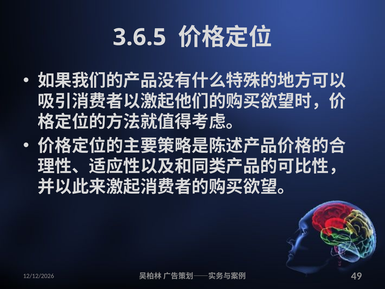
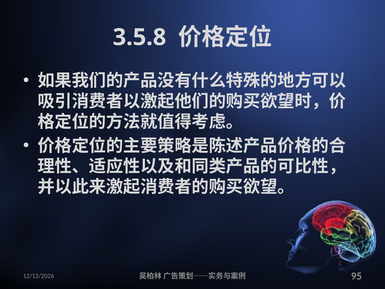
3.6.5: 3.6.5 -> 3.5.8
49: 49 -> 95
